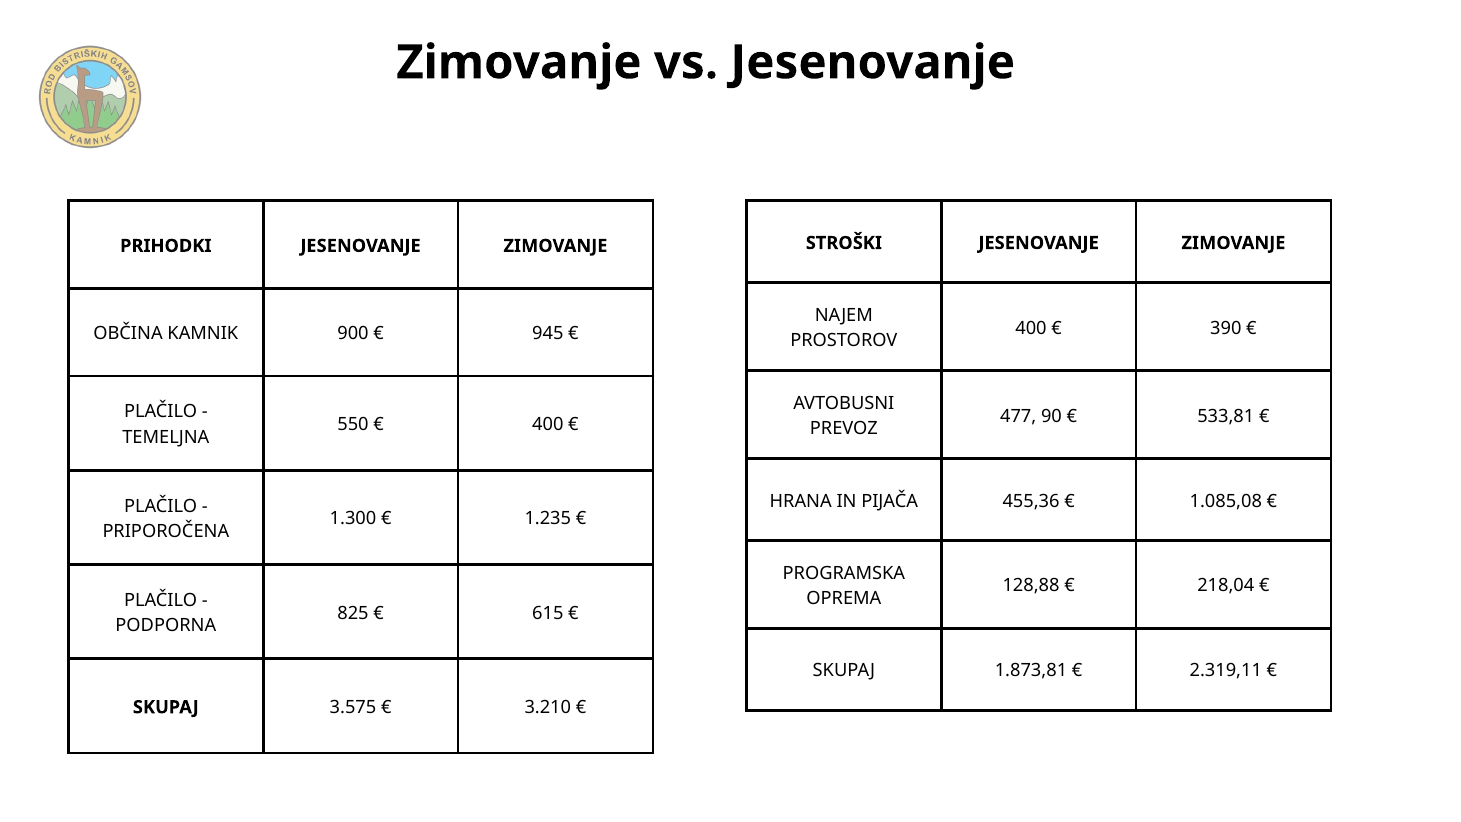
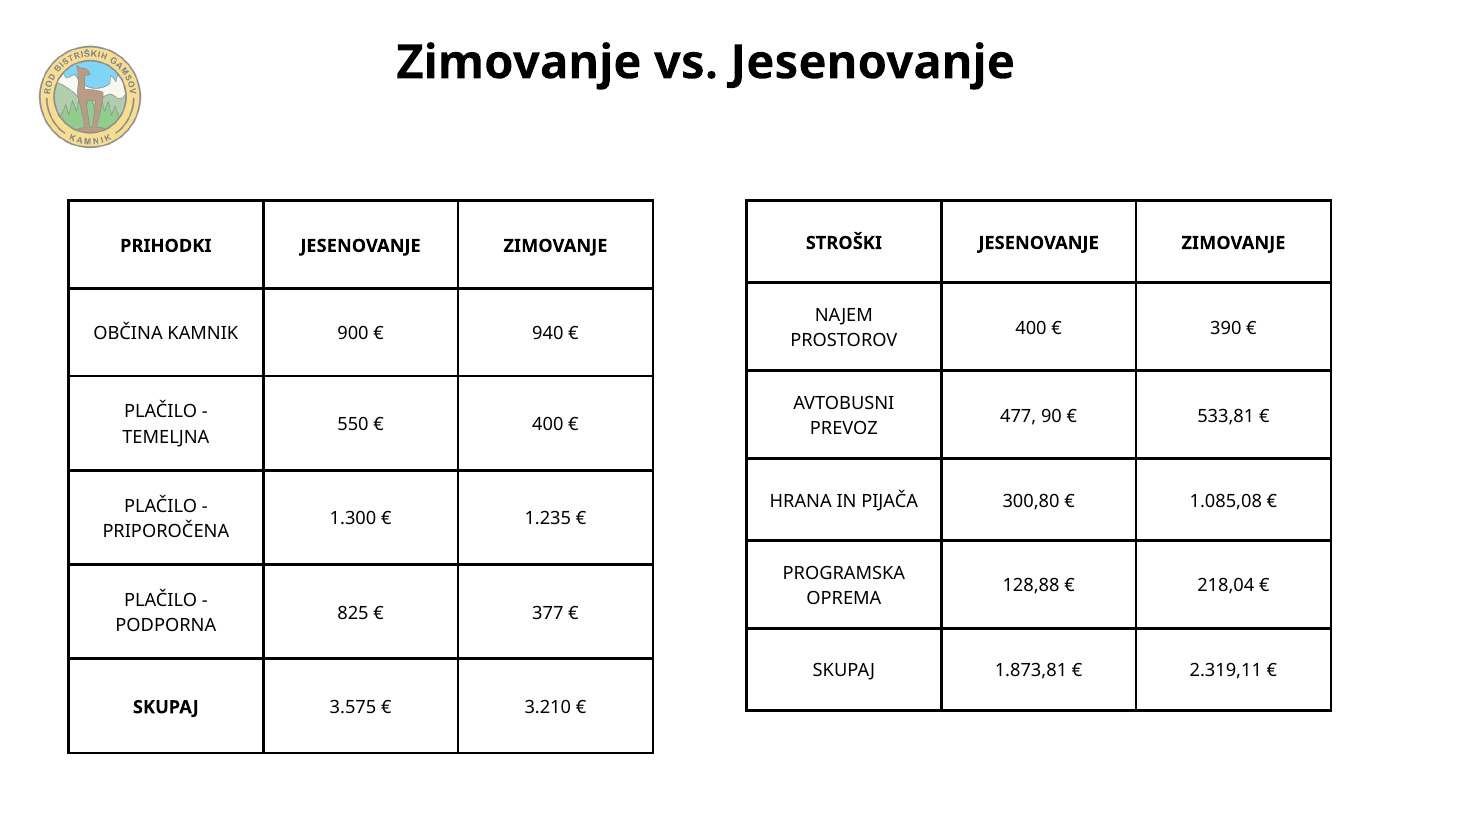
945: 945 -> 940
455,36: 455,36 -> 300,80
615: 615 -> 377
